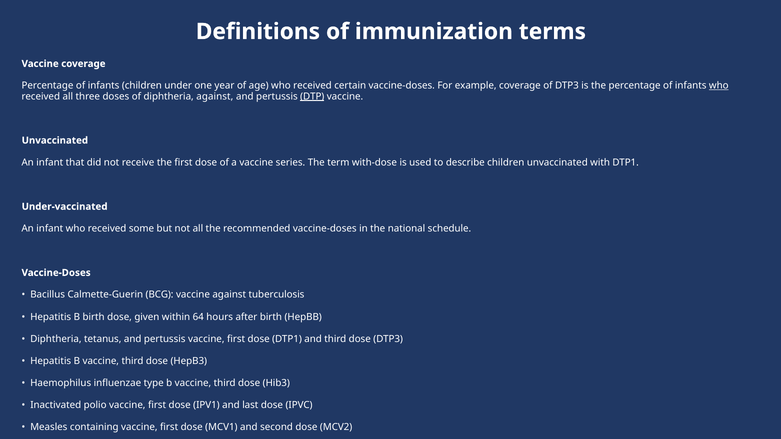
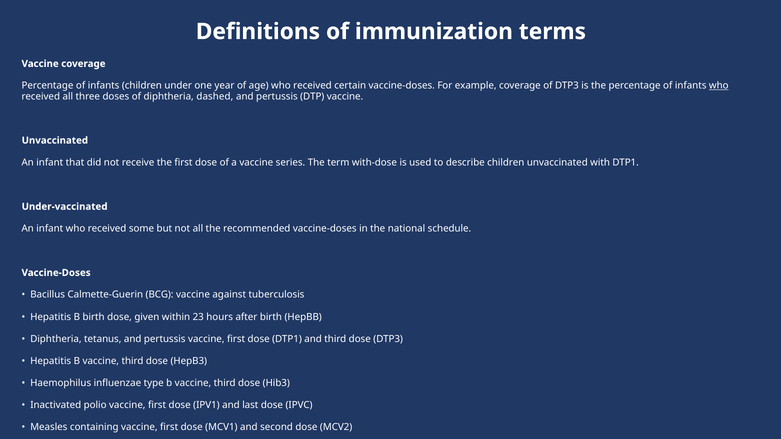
diphtheria against: against -> dashed
DTP underline: present -> none
64: 64 -> 23
